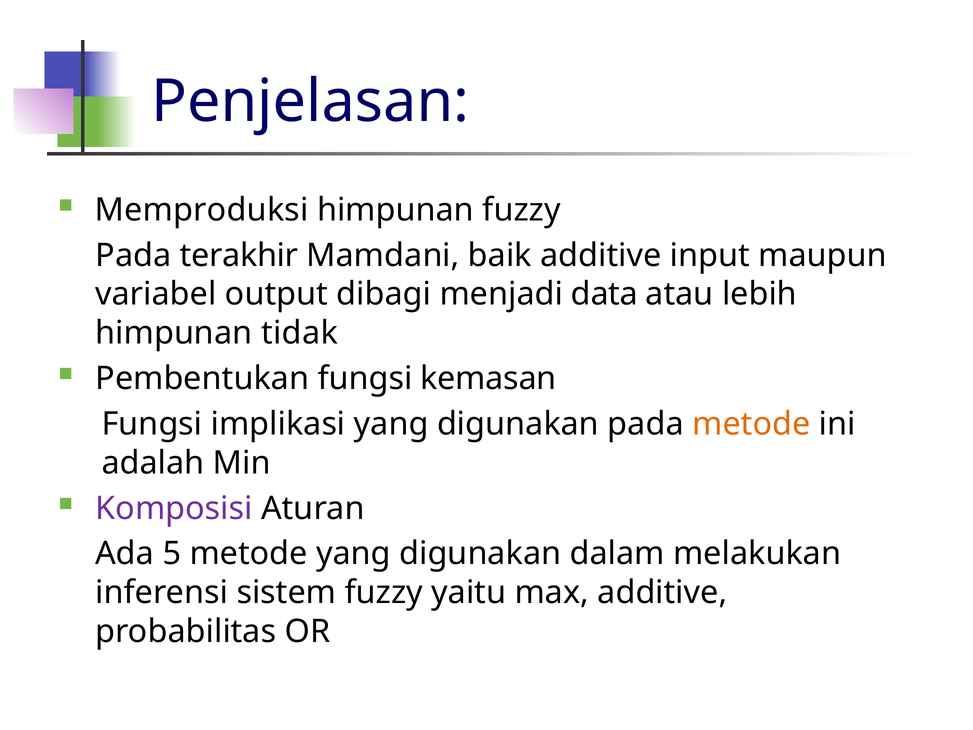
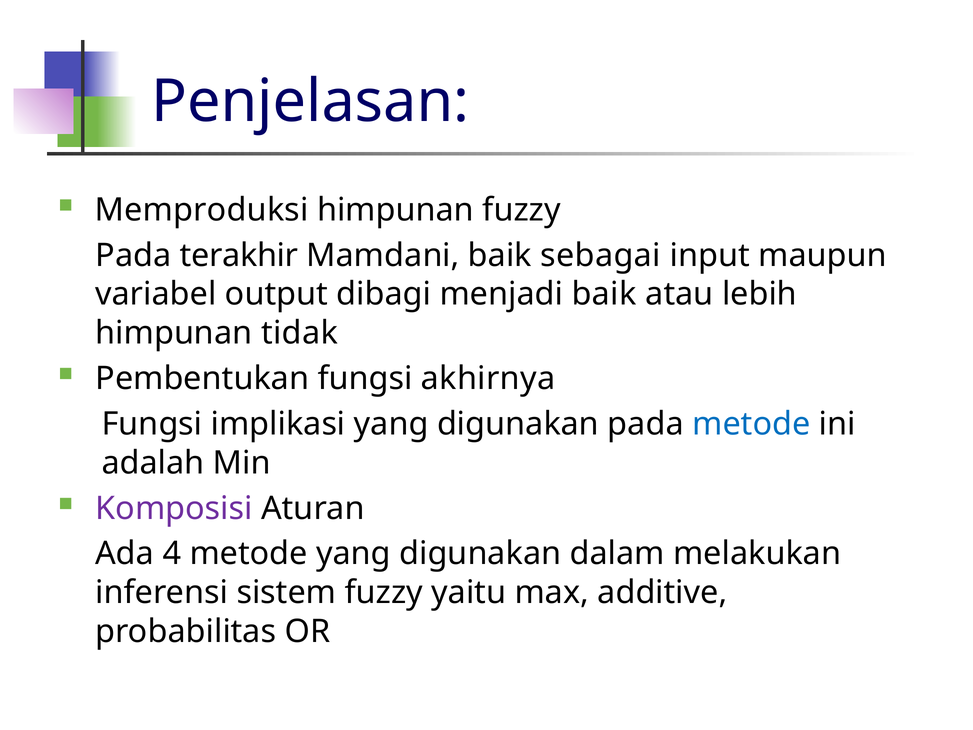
baik additive: additive -> sebagai
menjadi data: data -> baik
kemasan: kemasan -> akhirnya
metode at (751, 424) colour: orange -> blue
5: 5 -> 4
